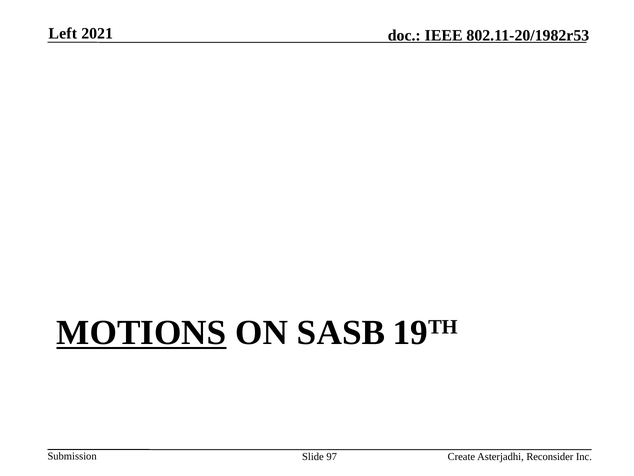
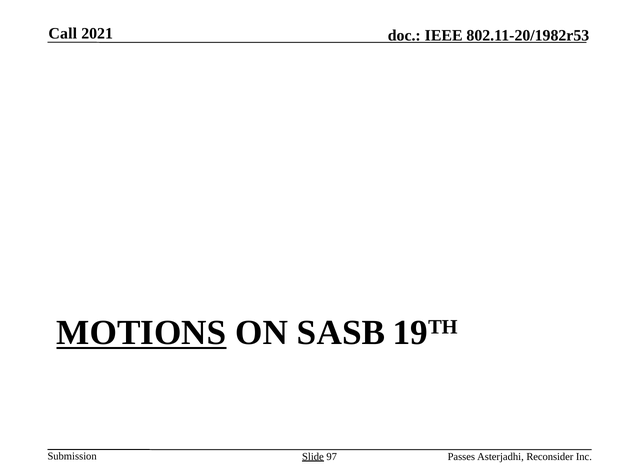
Left: Left -> Call
Slide underline: none -> present
Create: Create -> Passes
